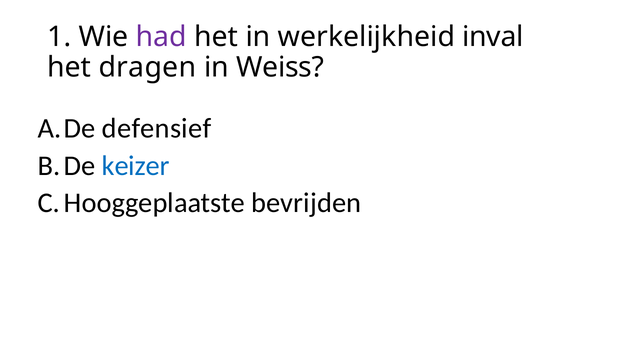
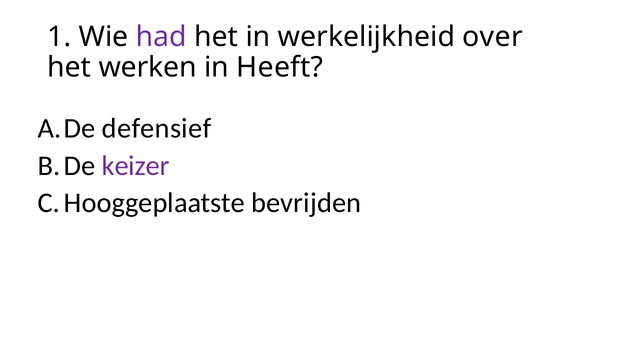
inval: inval -> over
dragen: dragen -> werken
Weiss: Weiss -> Heeft
keizer colour: blue -> purple
